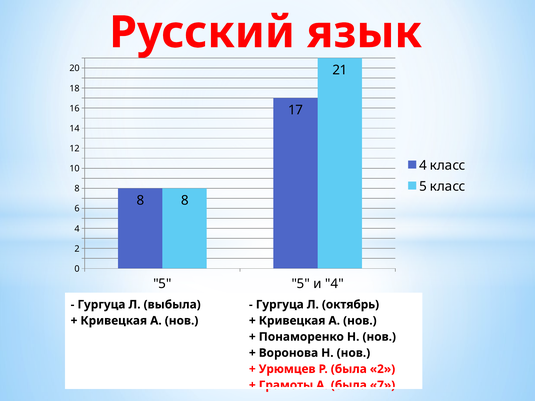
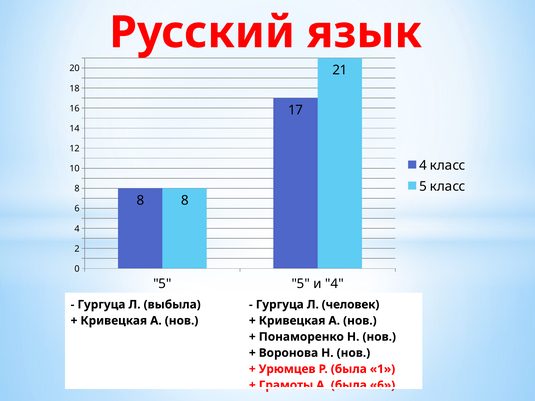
октябрь: октябрь -> человек
была 2: 2 -> 1
была 7: 7 -> 6
